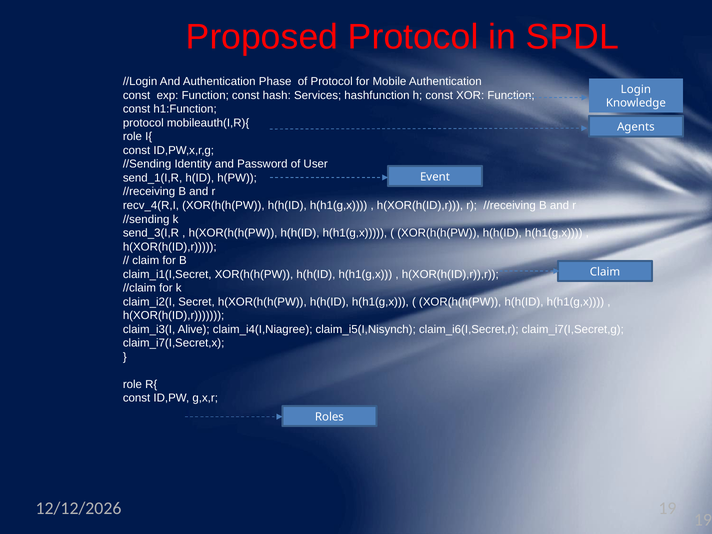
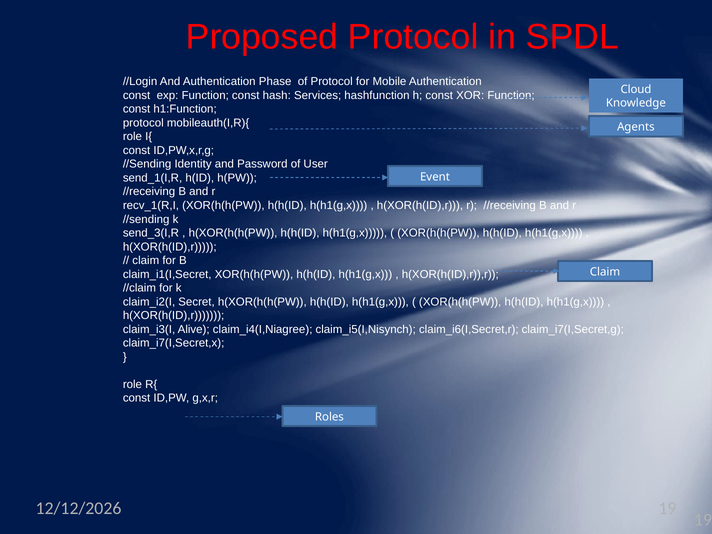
Login: Login -> Cloud
recv_4(R,I: recv_4(R,I -> recv_1(R,I
